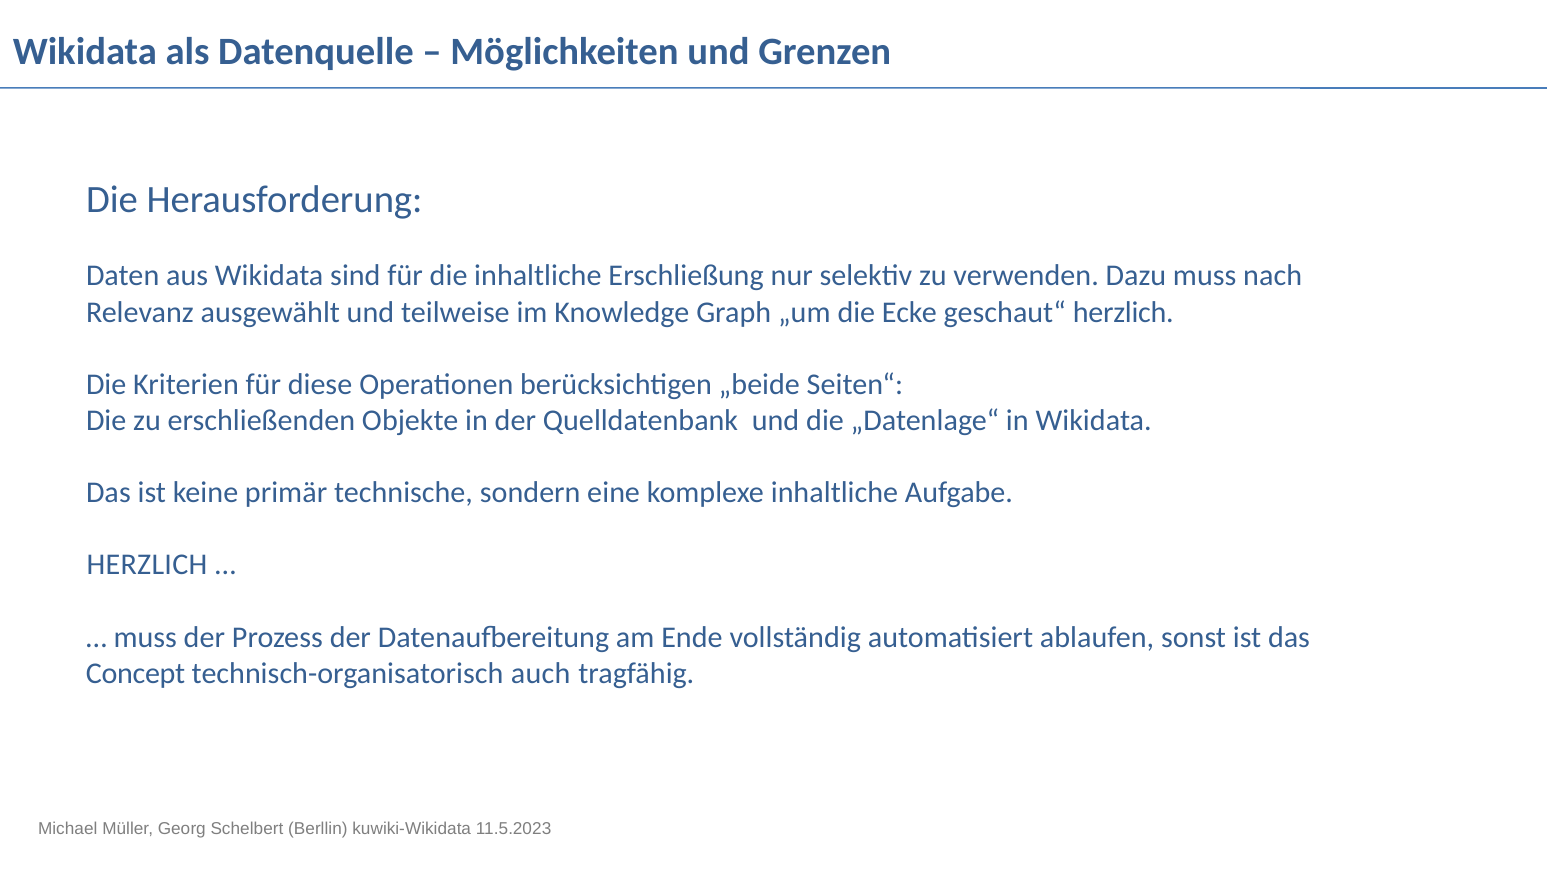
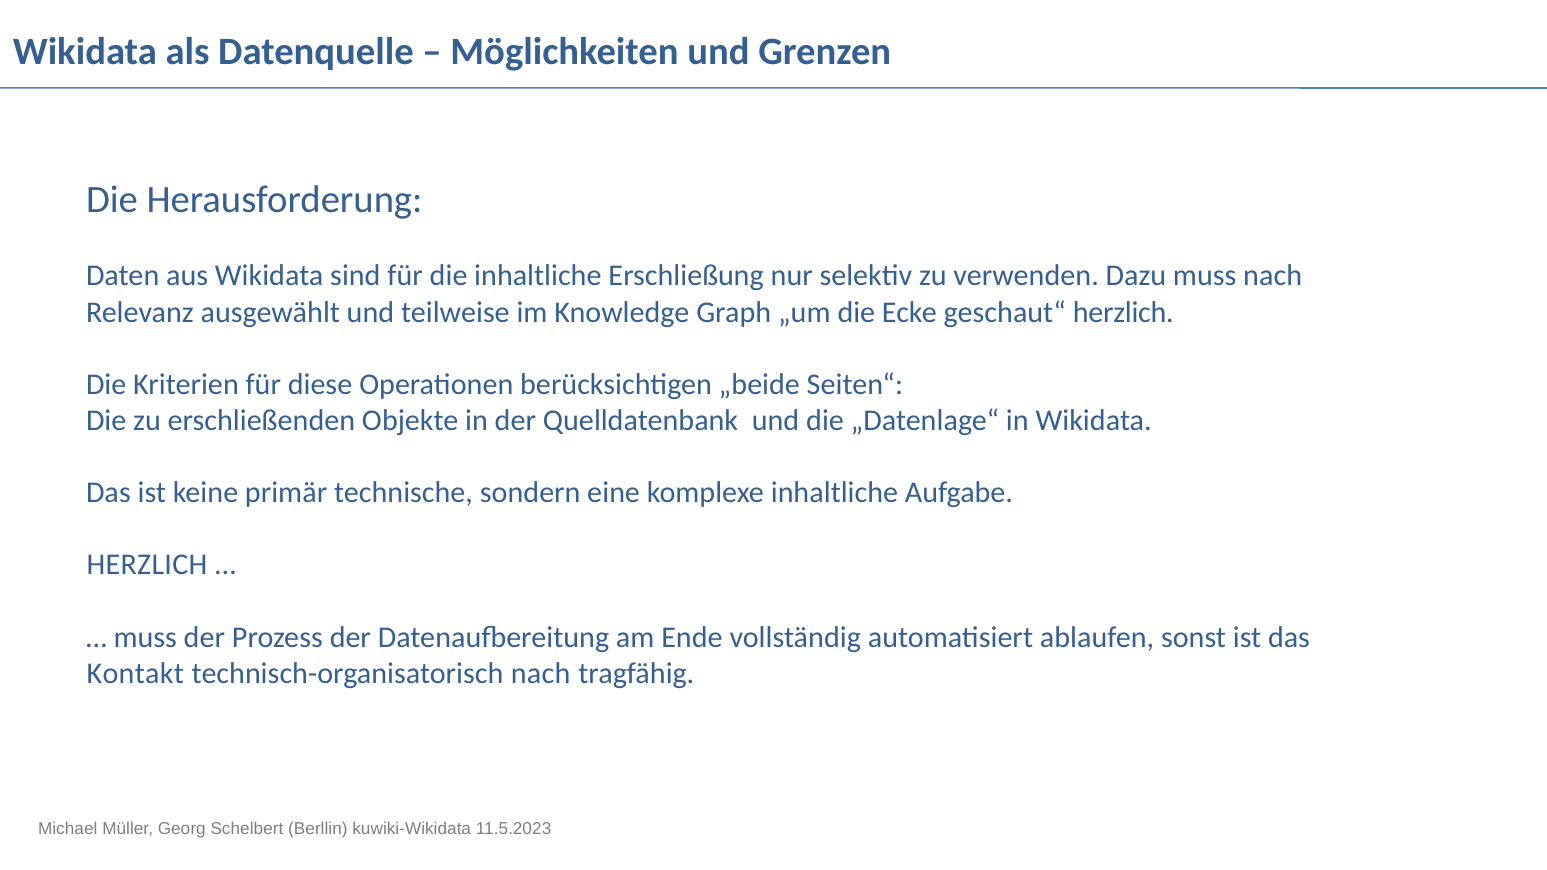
Concept: Concept -> Kontakt
technisch-organisatorisch auch: auch -> nach
